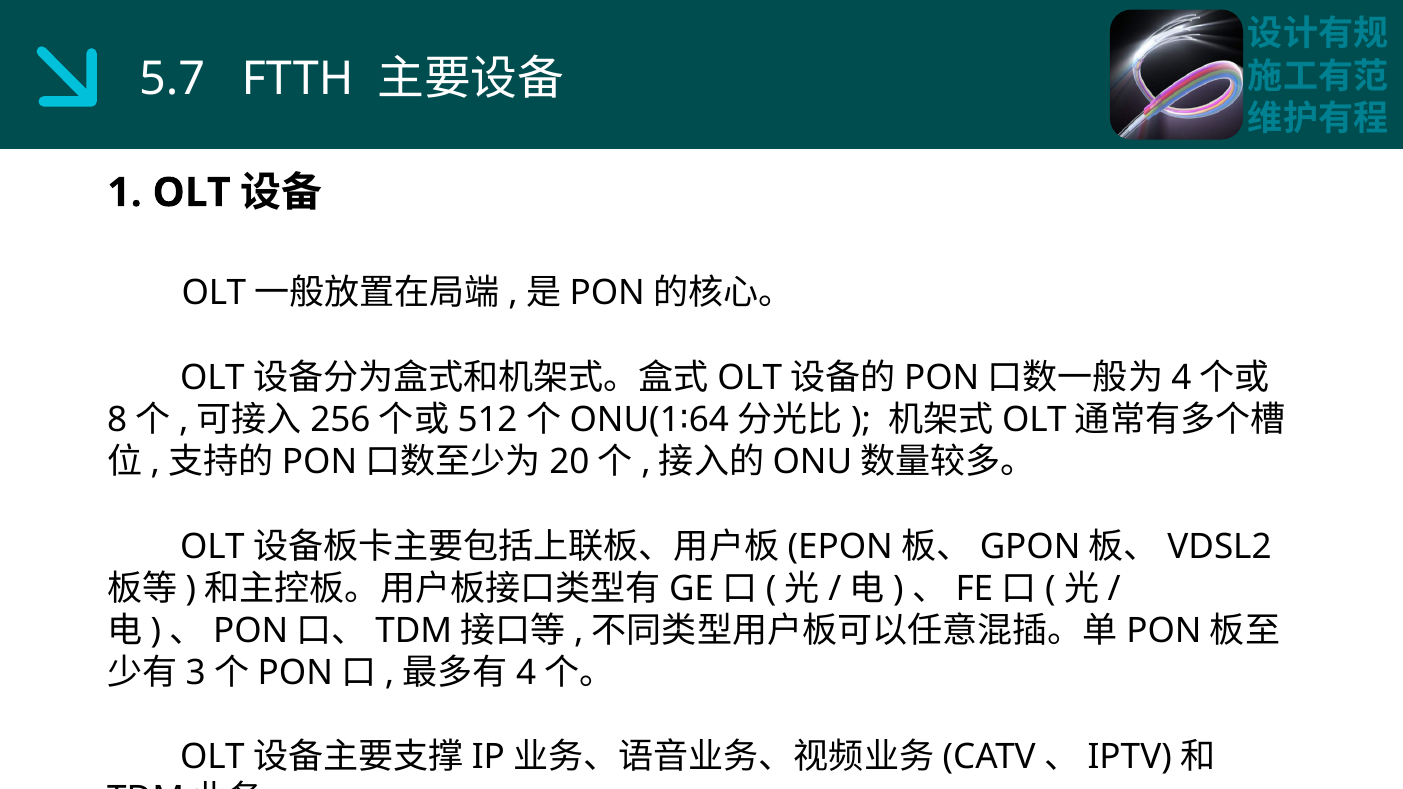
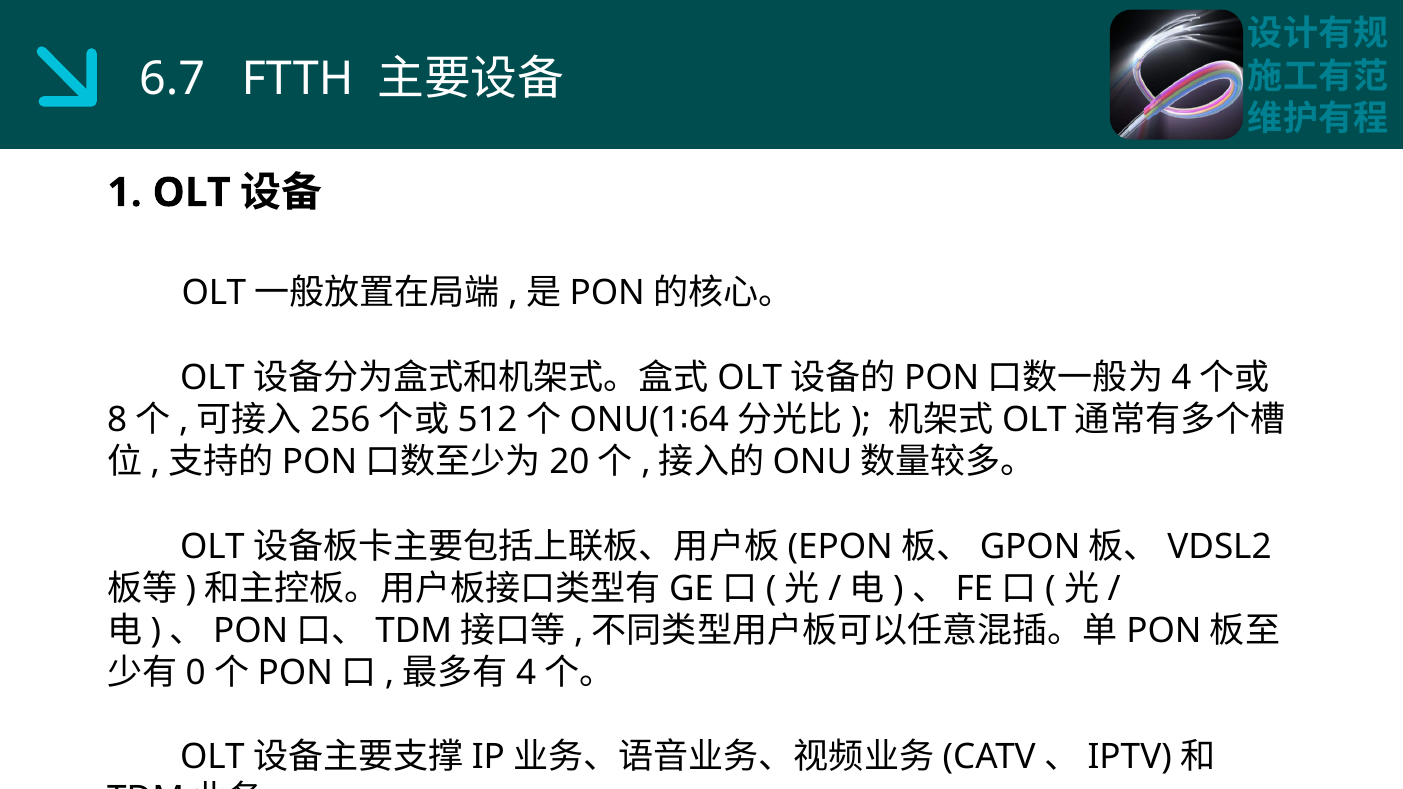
5.7: 5.7 -> 6.7
3: 3 -> 0
